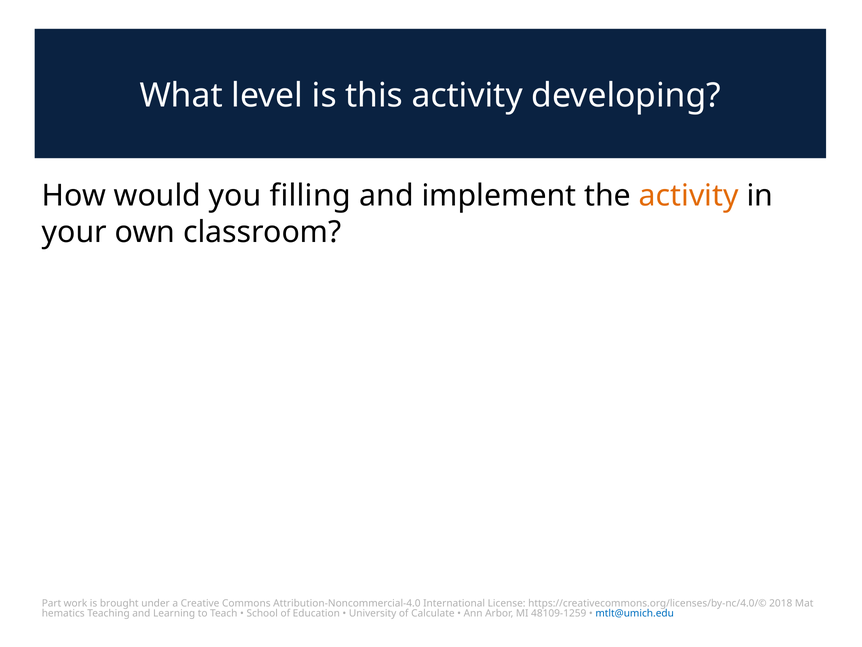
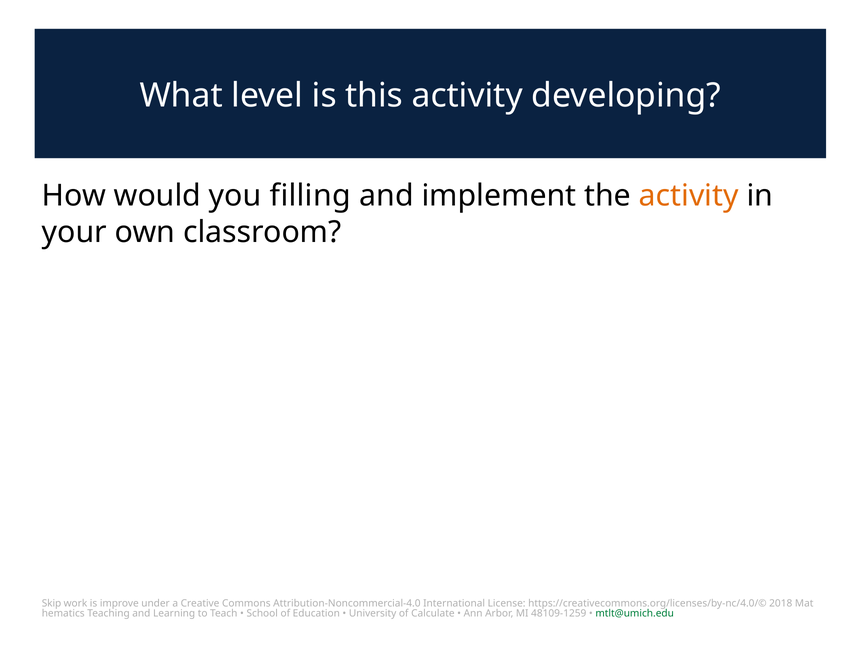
Part: Part -> Skip
brought: brought -> improve
mtlt@umich.edu colour: blue -> green
